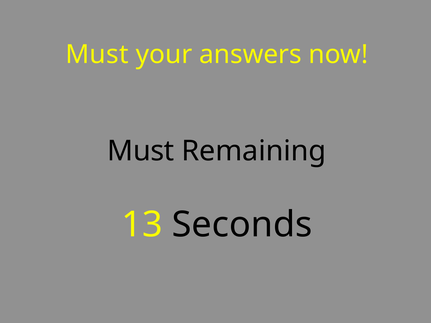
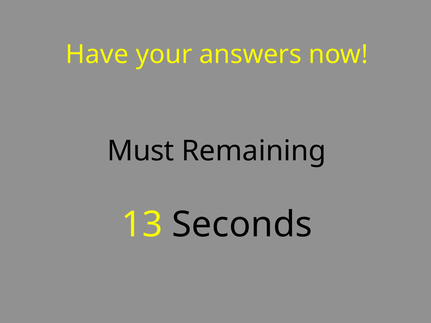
Must at (97, 55): Must -> Have
